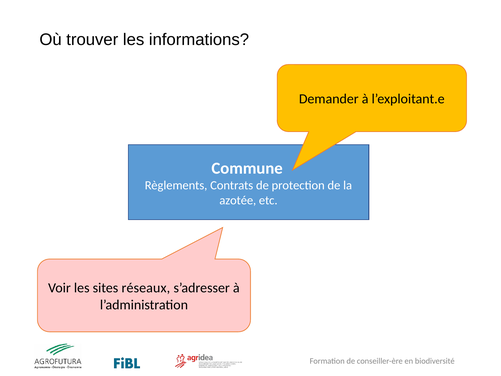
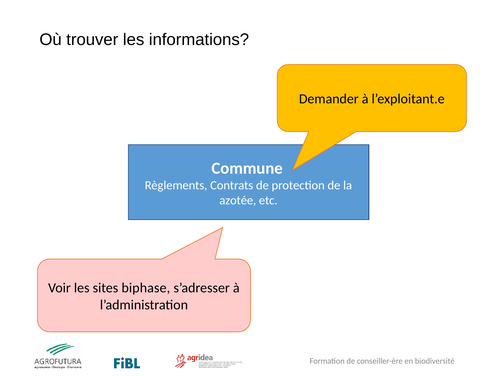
réseaux: réseaux -> biphase
